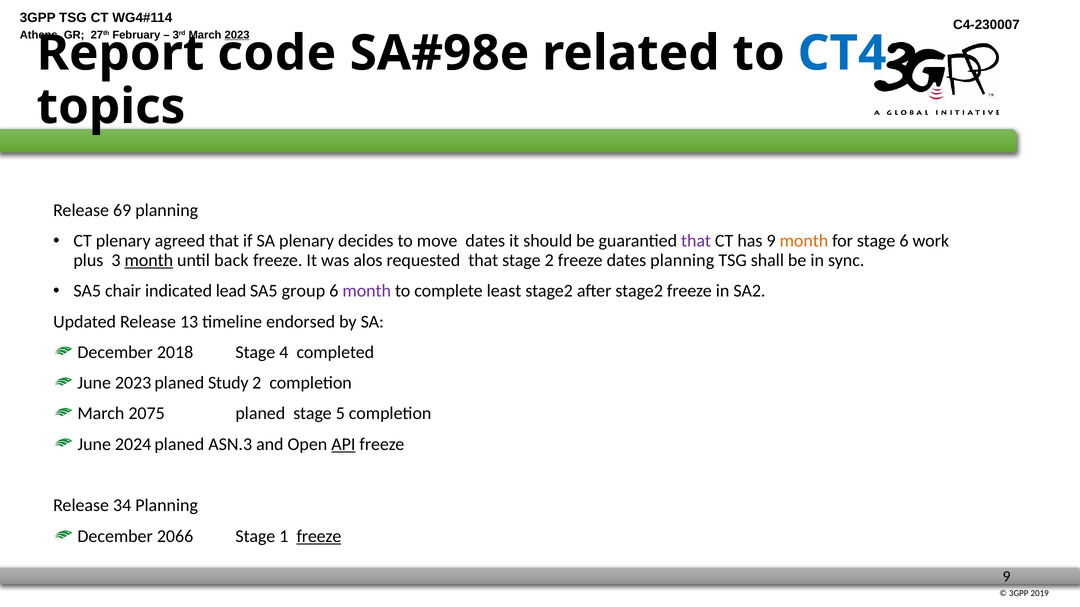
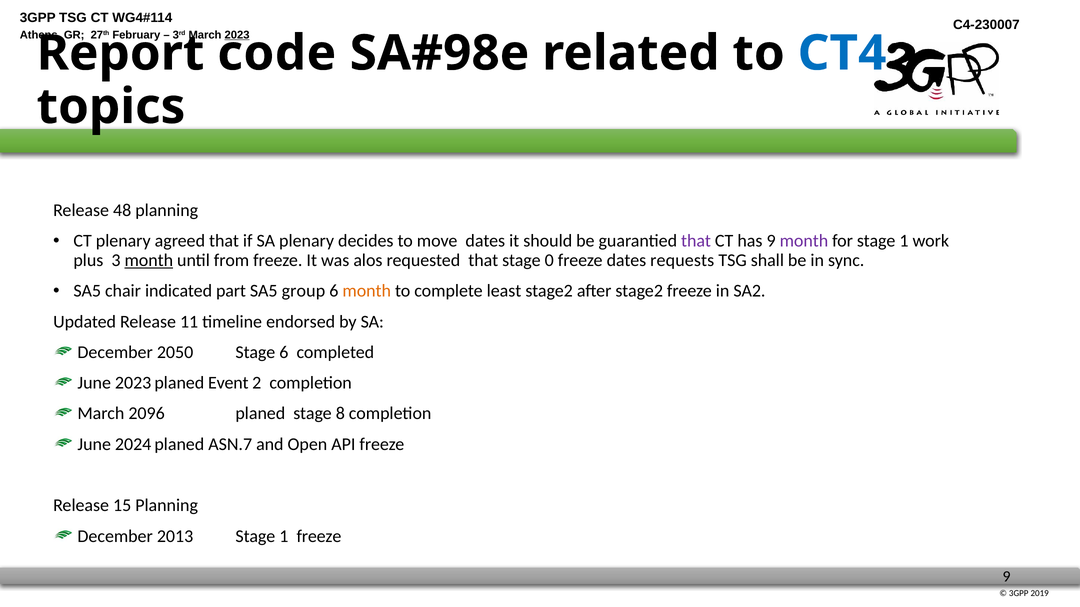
69: 69 -> 48
month at (804, 241) colour: orange -> purple
for stage 6: 6 -> 1
back: back -> from
stage 2: 2 -> 0
dates planning: planning -> requests
lead: lead -> part
month at (367, 291) colour: purple -> orange
13: 13 -> 11
2018: 2018 -> 2050
Stage 4: 4 -> 6
Study: Study -> Event
2075: 2075 -> 2096
5: 5 -> 8
ASN.3: ASN.3 -> ASN.7
API underline: present -> none
34: 34 -> 15
2066: 2066 -> 2013
freeze at (319, 537) underline: present -> none
